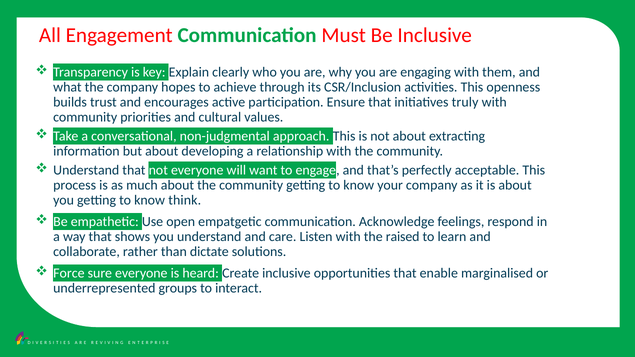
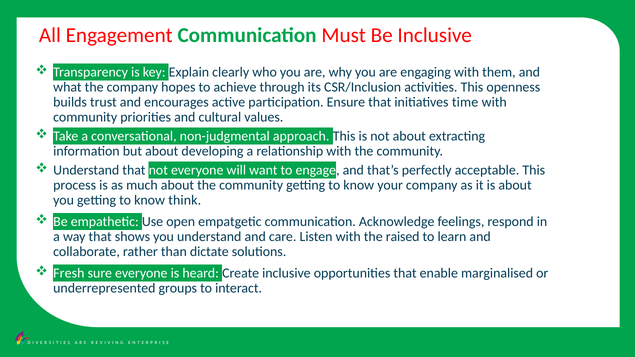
truly: truly -> time
Force: Force -> Fresh
